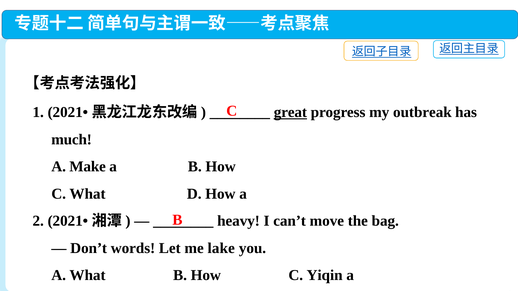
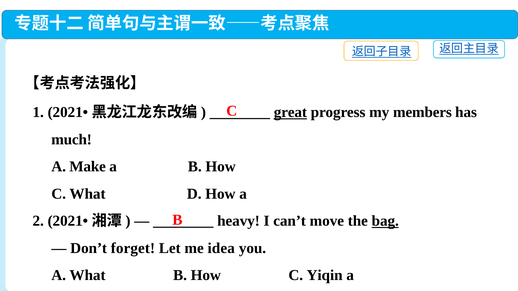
outbreak: outbreak -> members
bag underline: none -> present
words: words -> forget
lake: lake -> idea
